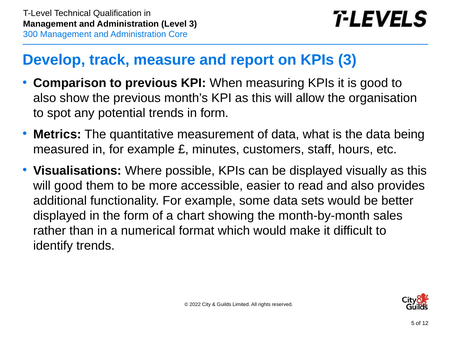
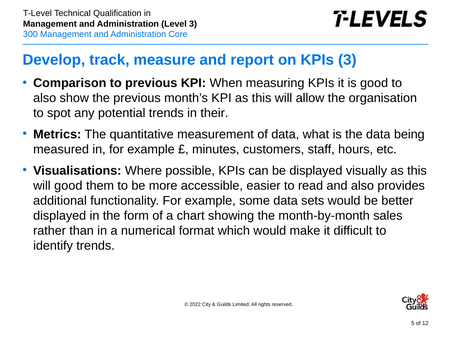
in form: form -> their
